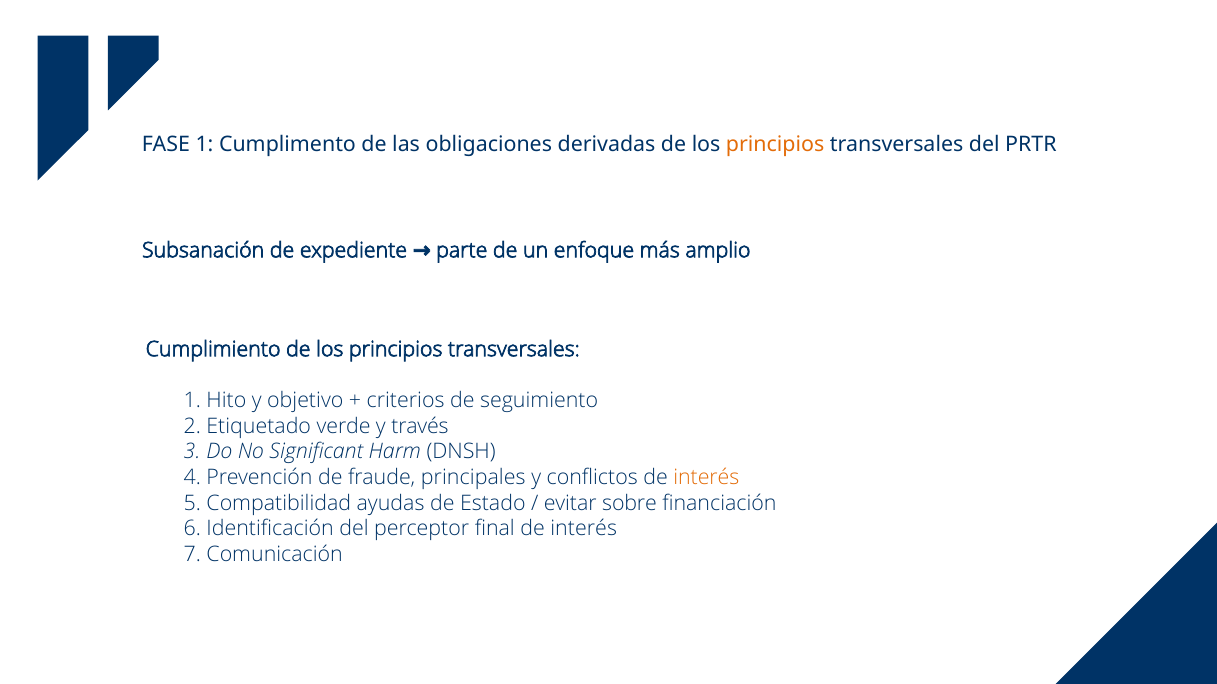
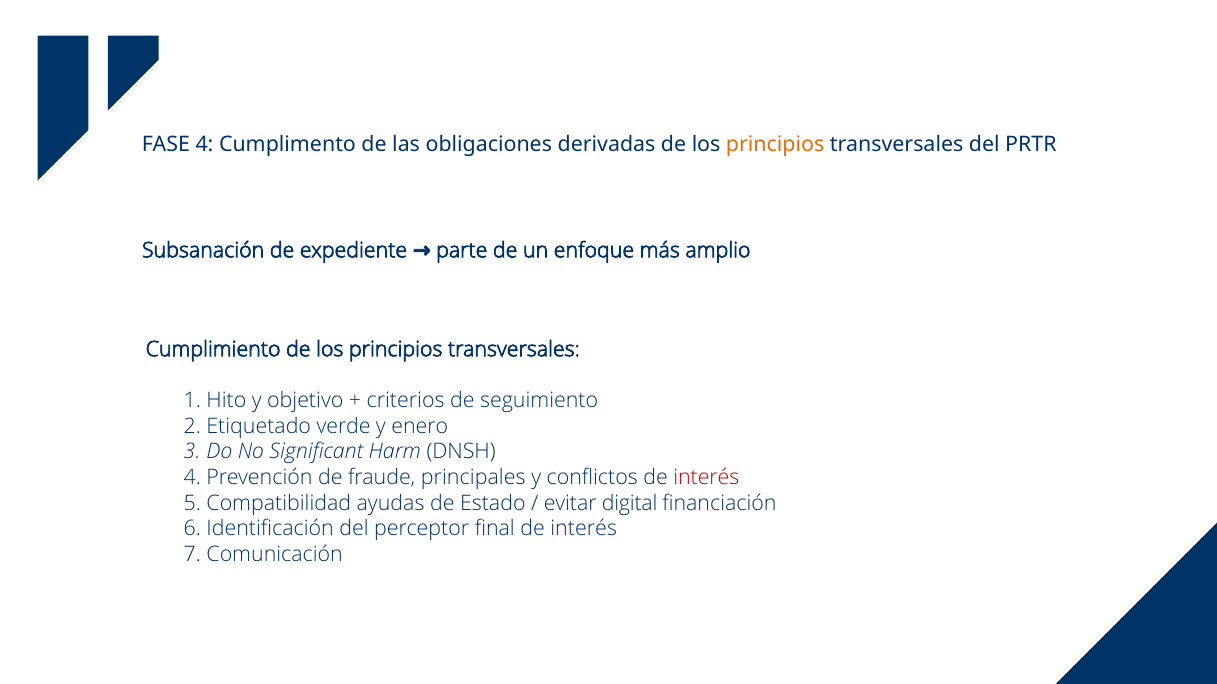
FASE 1: 1 -> 4
través: través -> enero
interés at (706, 478) colour: orange -> red
sobre: sobre -> digital
